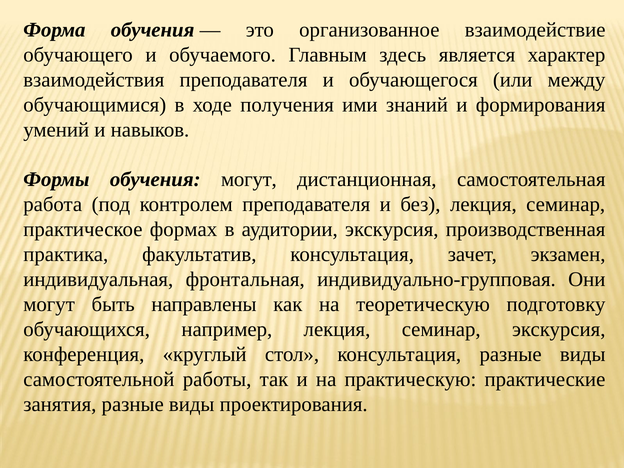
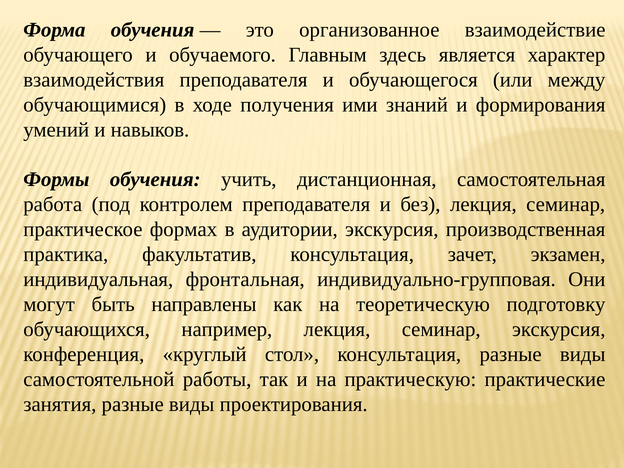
обучения могут: могут -> учить
